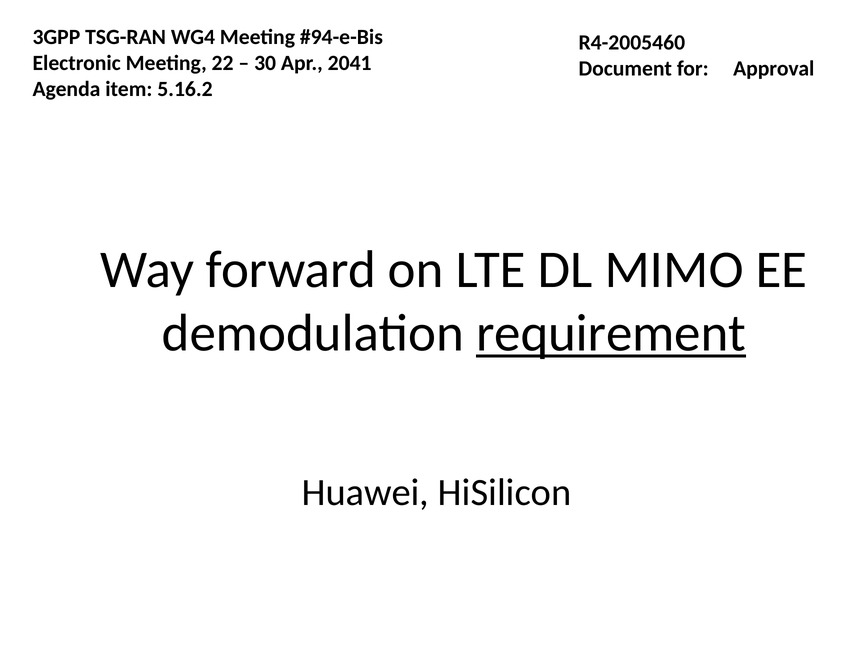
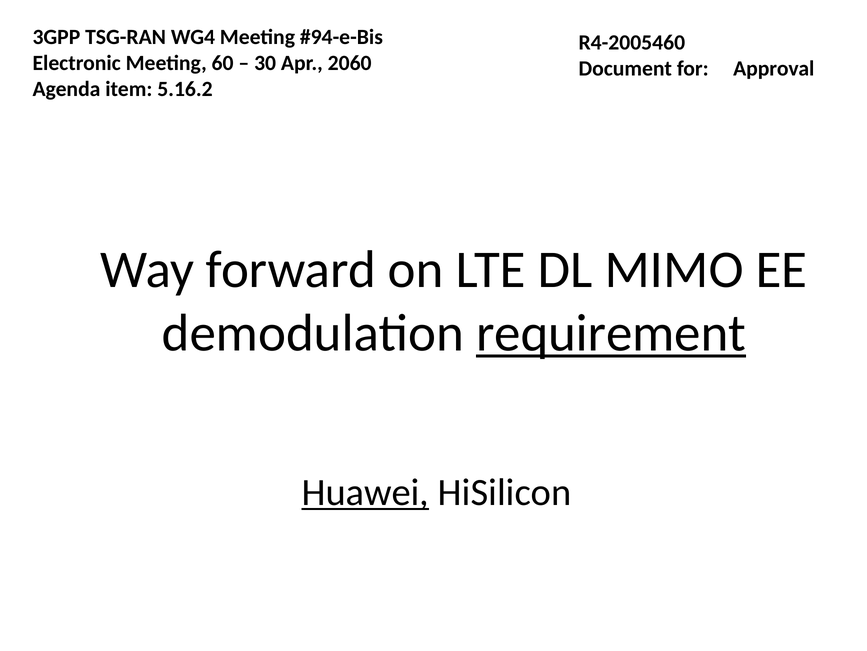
22: 22 -> 60
2041: 2041 -> 2060
Huawei underline: none -> present
